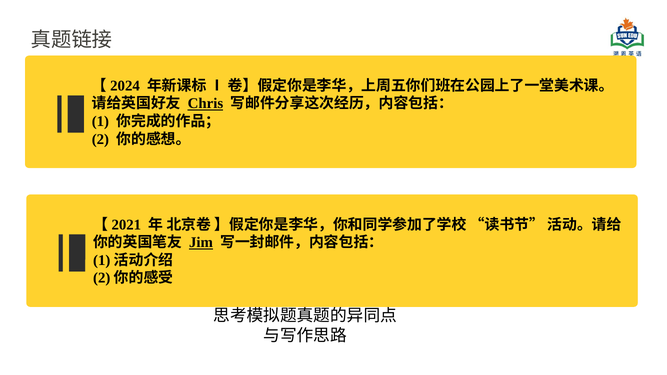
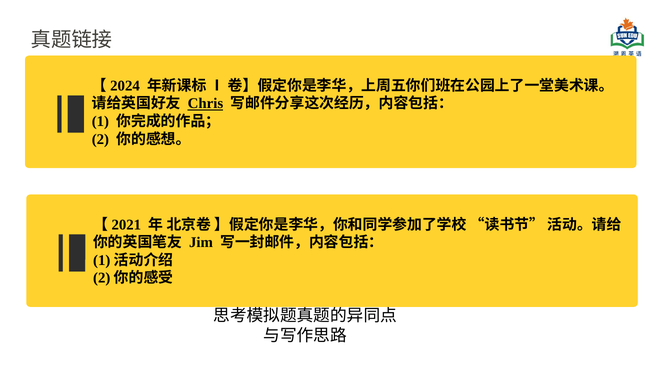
Jim underline: present -> none
